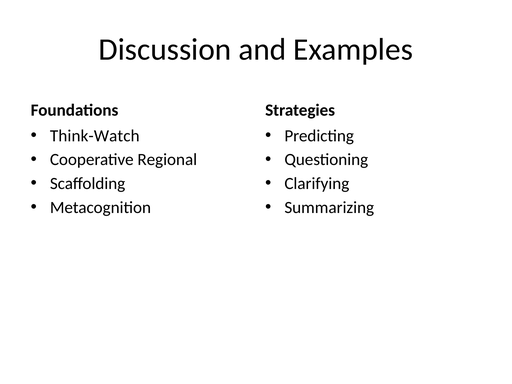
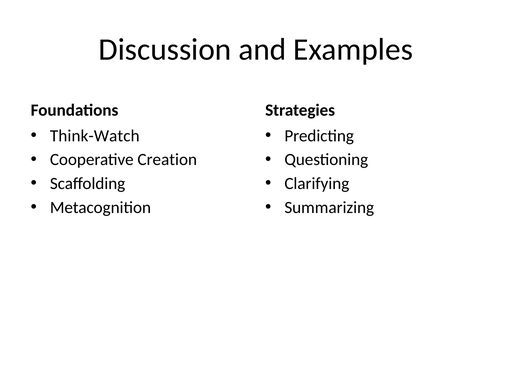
Regional: Regional -> Creation
